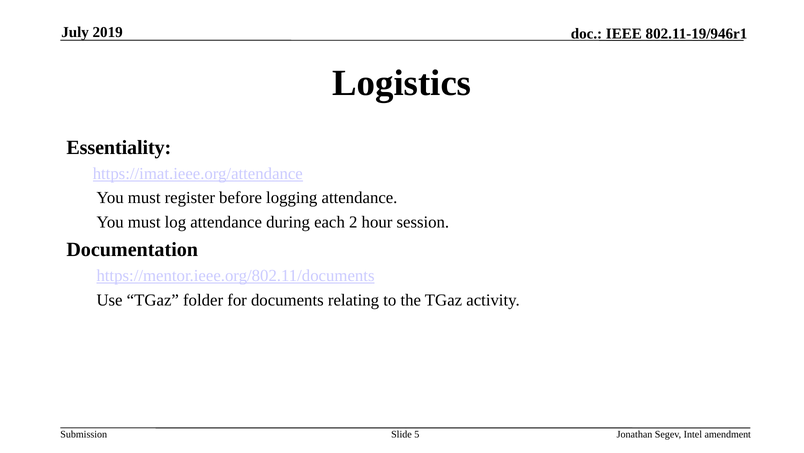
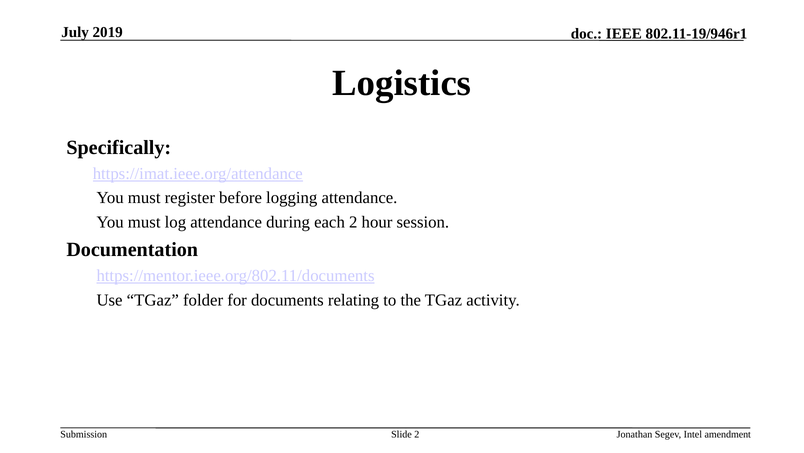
Essentiality: Essentiality -> Specifically
Slide 5: 5 -> 2
